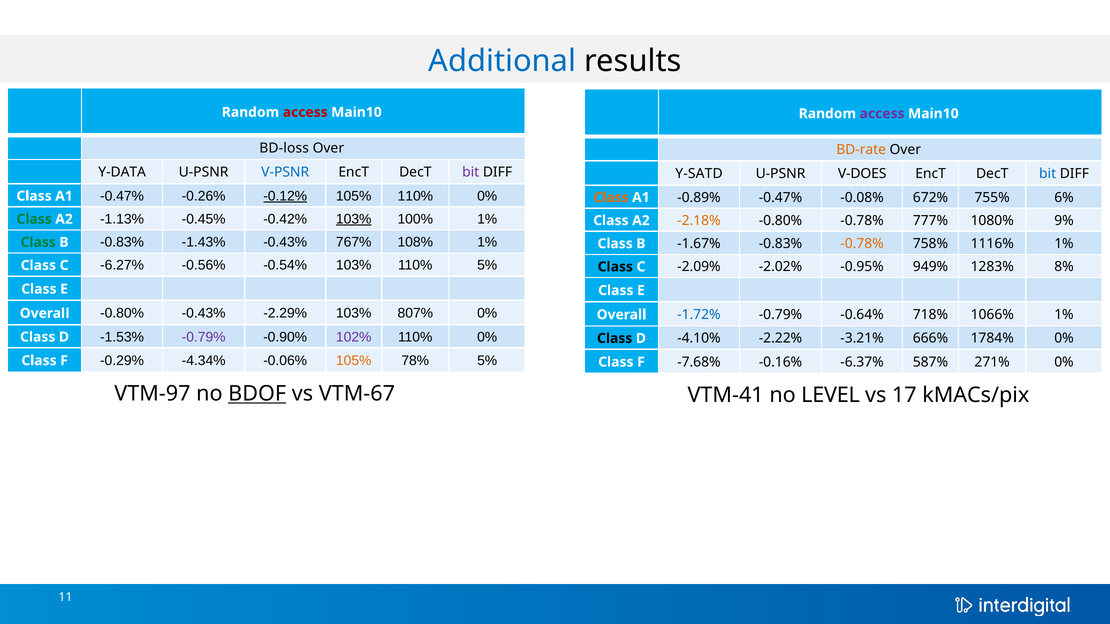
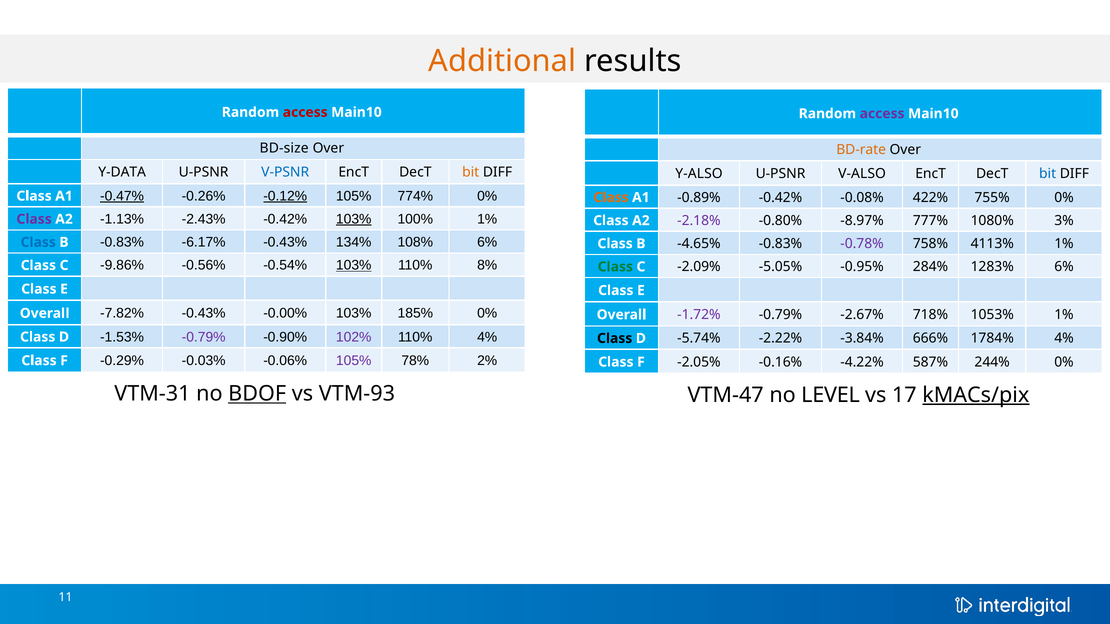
Additional colour: blue -> orange
BD-loss: BD-loss -> BD-size
bit at (471, 172) colour: purple -> orange
Y-SATD: Y-SATD -> Y-ALSO
V-DOES: V-DOES -> V-ALSO
-0.47% at (122, 196) underline: none -> present
105% 110%: 110% -> 774%
-0.89% -0.47%: -0.47% -> -0.42%
672%: 672% -> 422%
755% 6%: 6% -> 0%
Class at (34, 219) colour: green -> purple
-0.45%: -0.45% -> -2.43%
-2.18% colour: orange -> purple
-0.80% -0.78%: -0.78% -> -8.97%
9%: 9% -> 3%
Class at (38, 242) colour: green -> blue
-1.43%: -1.43% -> -6.17%
767%: 767% -> 134%
108% 1%: 1% -> 6%
-1.67%: -1.67% -> -4.65%
-0.78% at (862, 244) colour: orange -> purple
1116%: 1116% -> 4113%
-6.27%: -6.27% -> -9.86%
103% at (354, 266) underline: none -> present
110% 5%: 5% -> 8%
Class at (615, 267) colour: black -> green
-2.02%: -2.02% -> -5.05%
949%: 949% -> 284%
1283% 8%: 8% -> 6%
Overall -0.80%: -0.80% -> -7.82%
-2.29%: -2.29% -> -0.00%
807%: 807% -> 185%
-1.72% colour: blue -> purple
-0.64%: -0.64% -> -2.67%
1066%: 1066% -> 1053%
0% at (487, 337): 0% -> 4%
-4.10%: -4.10% -> -5.74%
-3.21%: -3.21% -> -3.84%
1784% 0%: 0% -> 4%
-4.34%: -4.34% -> -0.03%
105% at (354, 361) colour: orange -> purple
78% 5%: 5% -> 2%
-7.68%: -7.68% -> -2.05%
-6.37%: -6.37% -> -4.22%
271%: 271% -> 244%
VTM-97: VTM-97 -> VTM-31
VTM-67: VTM-67 -> VTM-93
VTM-41: VTM-41 -> VTM-47
kMACs/pix underline: none -> present
